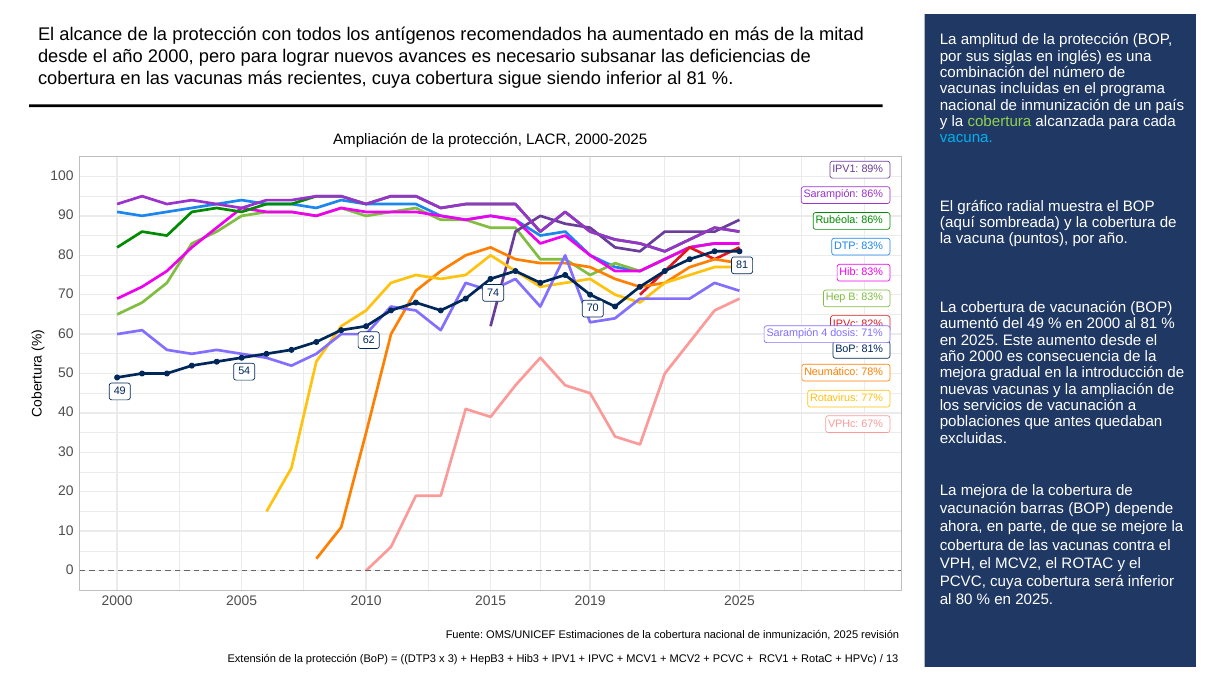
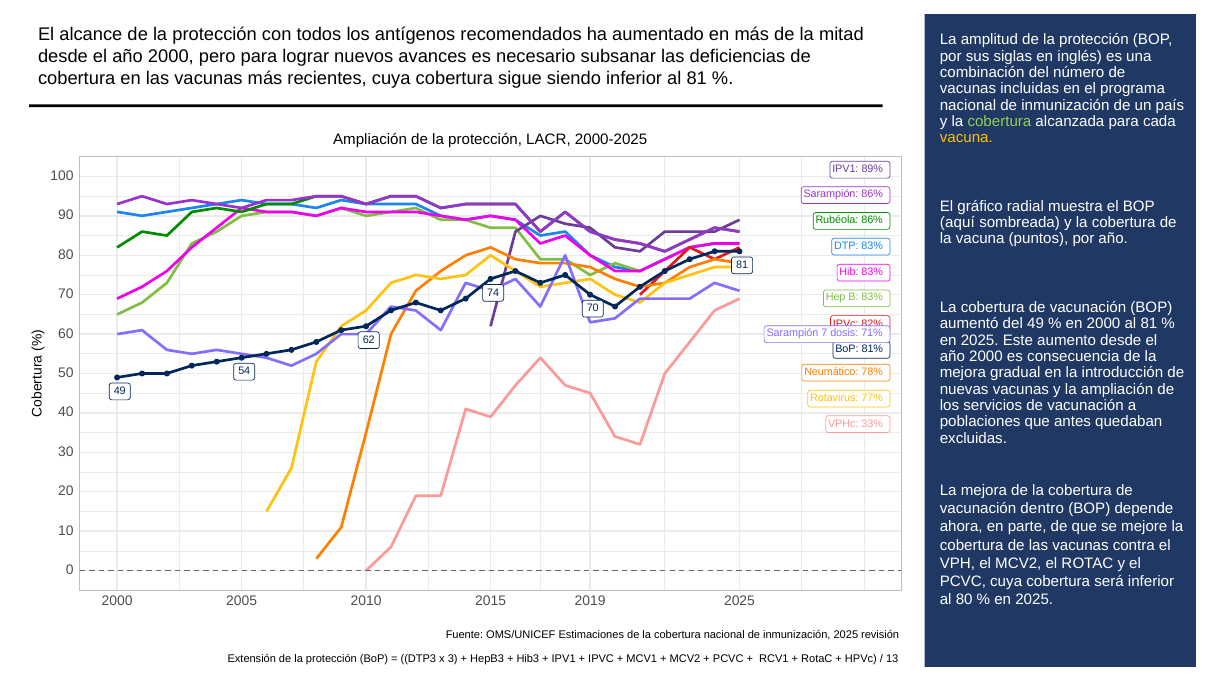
vacuna at (966, 138) colour: light blue -> yellow
4: 4 -> 7
67%: 67% -> 33%
barras: barras -> dentro
